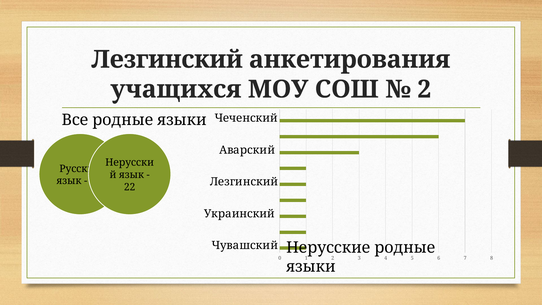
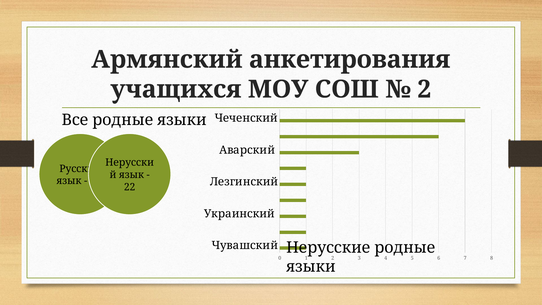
Лезгинский at (167, 59): Лезгинский -> Армянский
